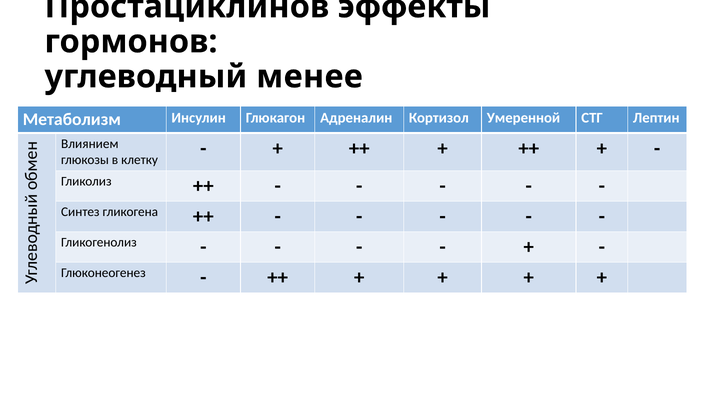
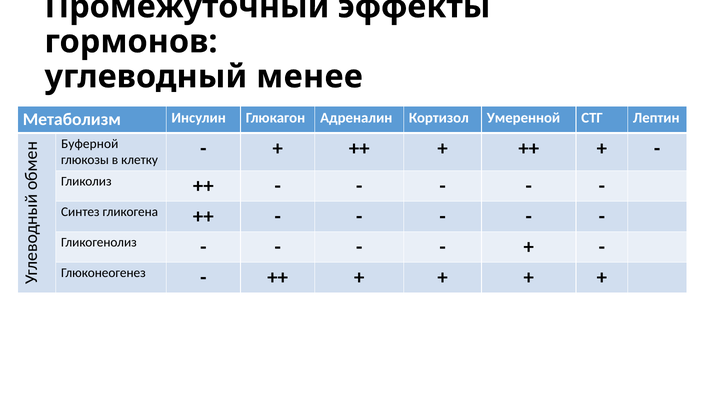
Простациклинов: Простациклинов -> Промежуточный
Влиянием: Влиянием -> Буферной
